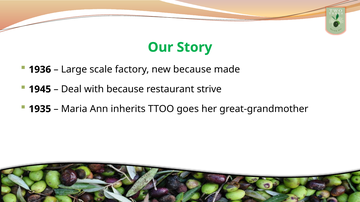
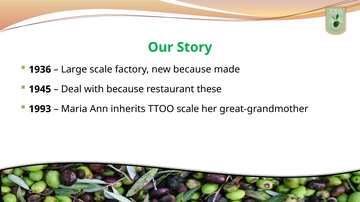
strive: strive -> these
1935: 1935 -> 1993
TTOO goes: goes -> scale
